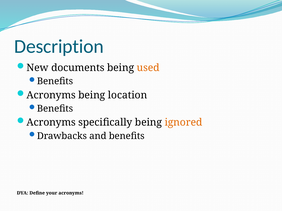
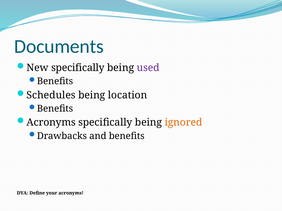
Description: Description -> Documents
New documents: documents -> specifically
used colour: orange -> purple
Acronyms at (51, 95): Acronyms -> Schedules
